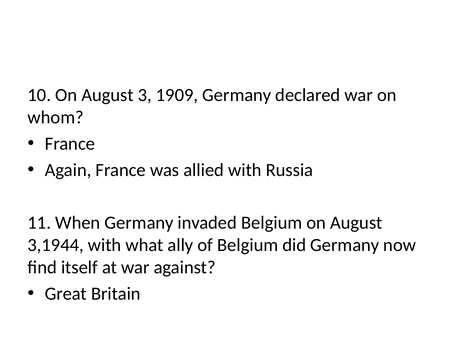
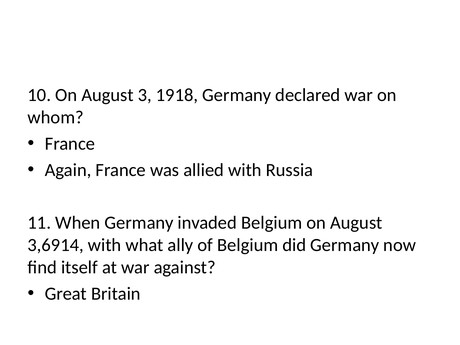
1909: 1909 -> 1918
3,1944: 3,1944 -> 3,6914
